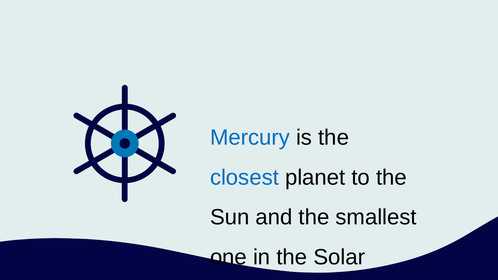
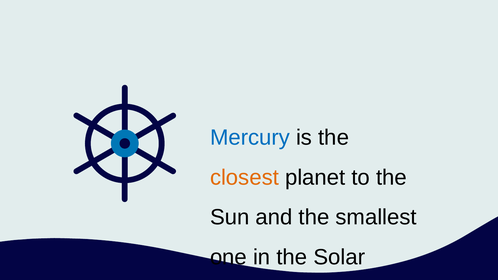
closest colour: blue -> orange
